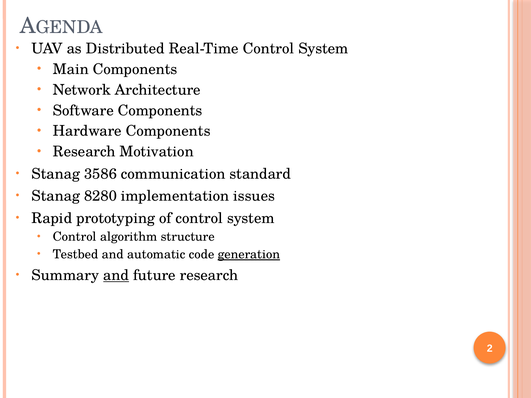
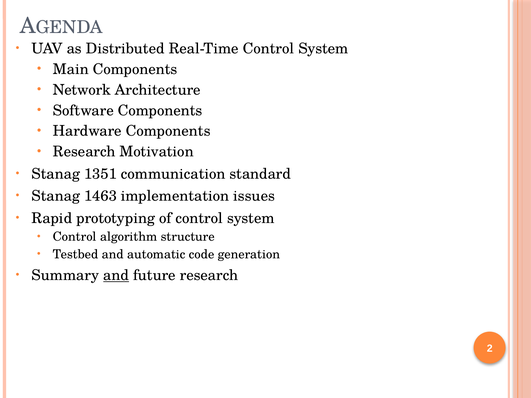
3586: 3586 -> 1351
8280: 8280 -> 1463
generation underline: present -> none
